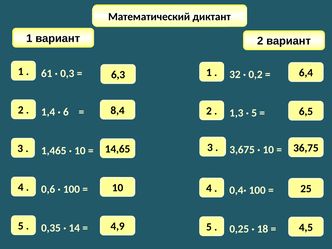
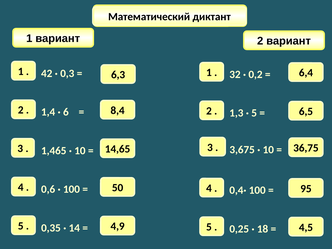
61: 61 -> 42
10 at (118, 188): 10 -> 50
25: 25 -> 95
